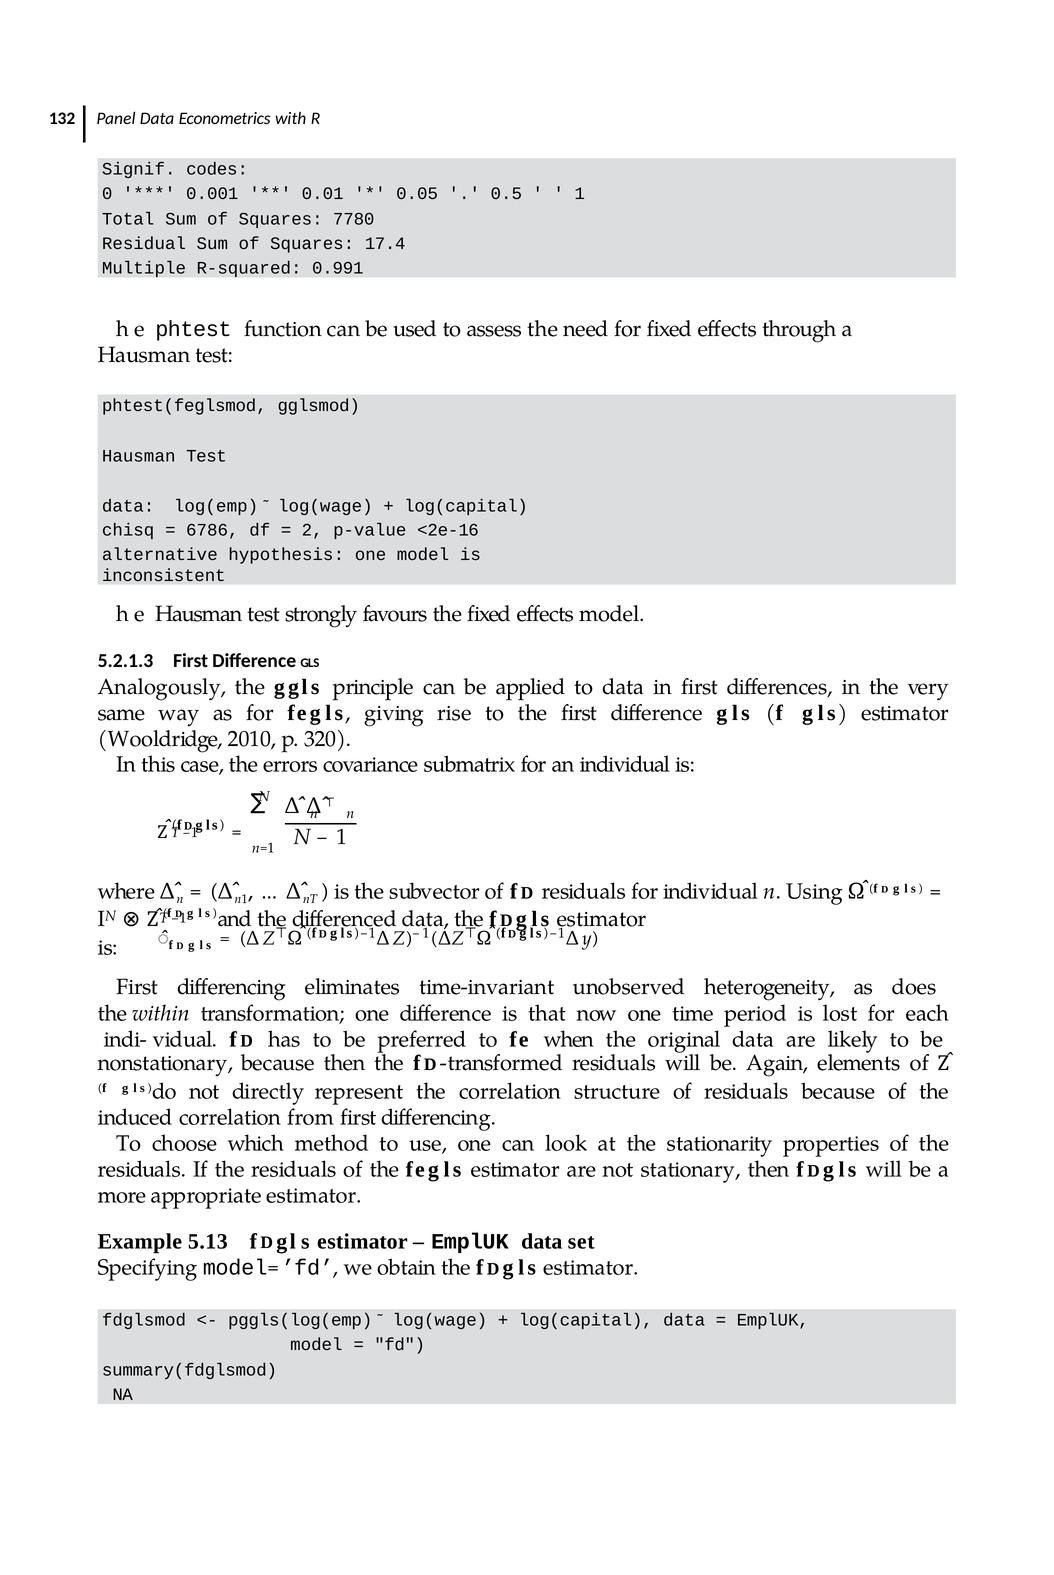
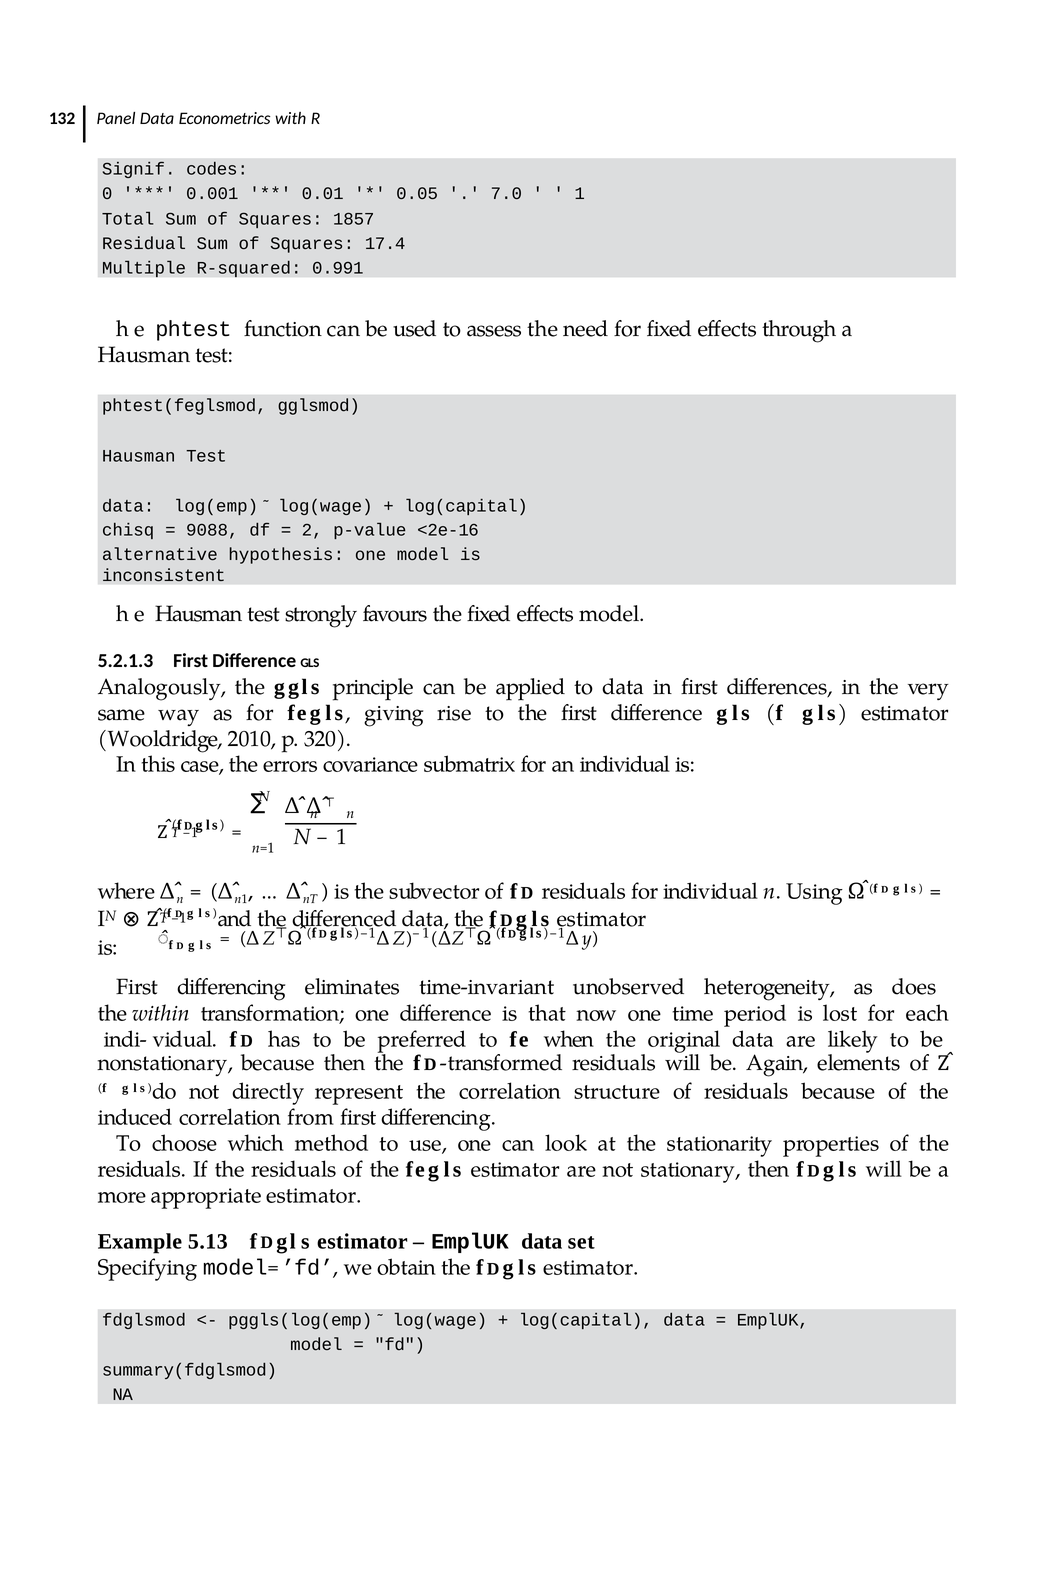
0.5: 0.5 -> 7.0
7780: 7780 -> 1857
6786: 6786 -> 9088
